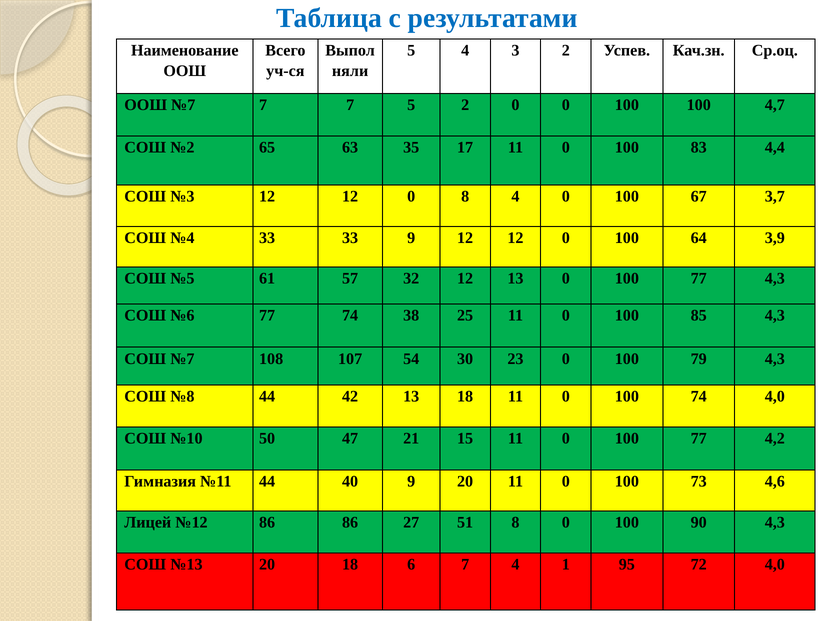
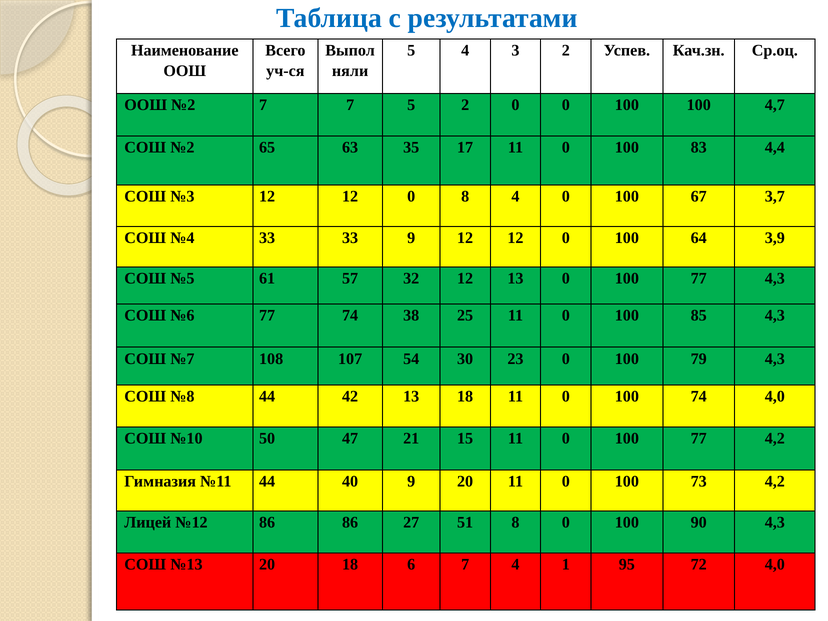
ООШ №7: №7 -> №2
73 4,6: 4,6 -> 4,2
